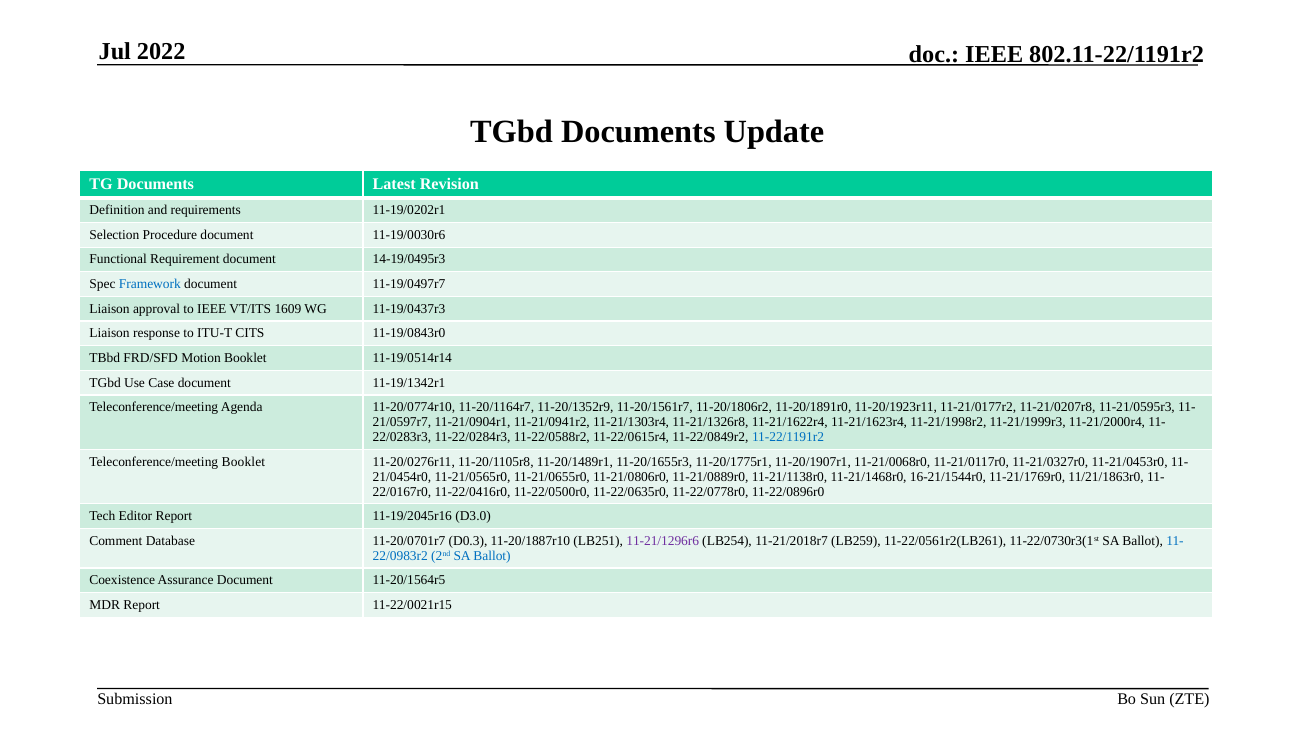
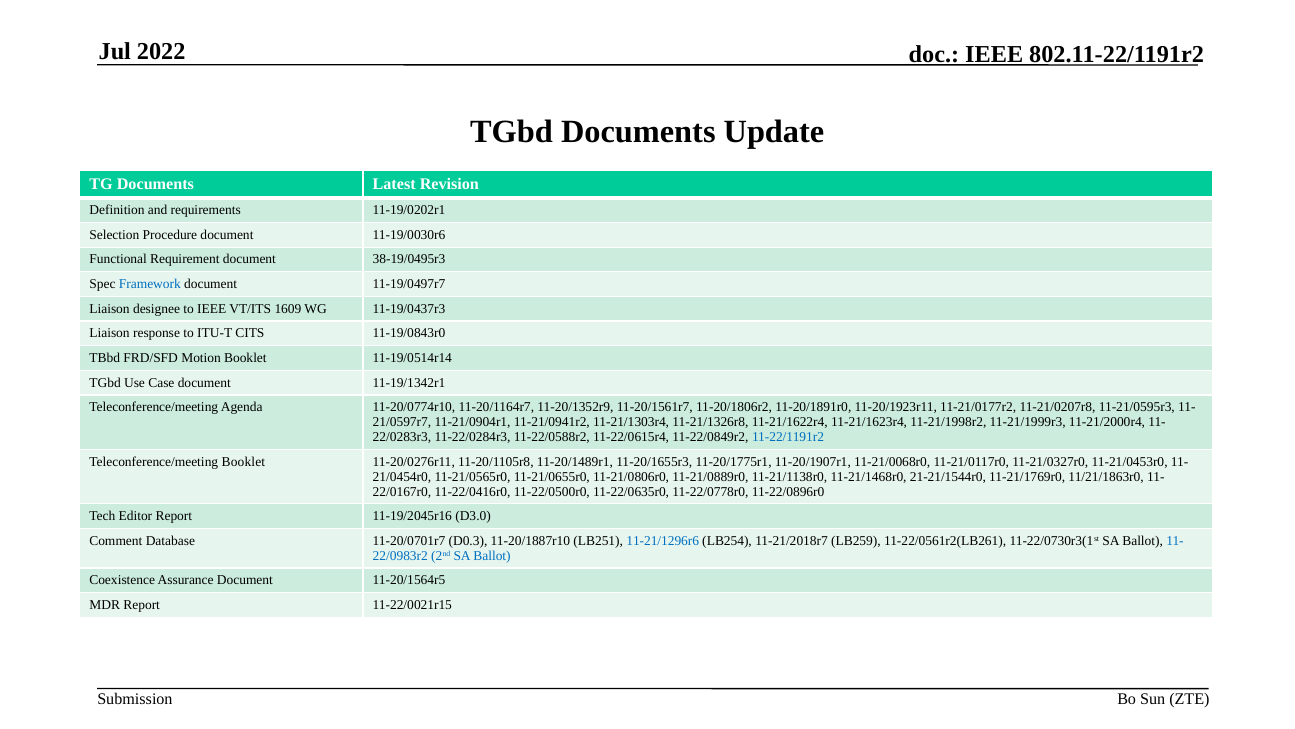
14-19/0495r3: 14-19/0495r3 -> 38-19/0495r3
approval: approval -> designee
16-21/1544r0: 16-21/1544r0 -> 21-21/1544r0
11-21/1296r6 colour: purple -> blue
